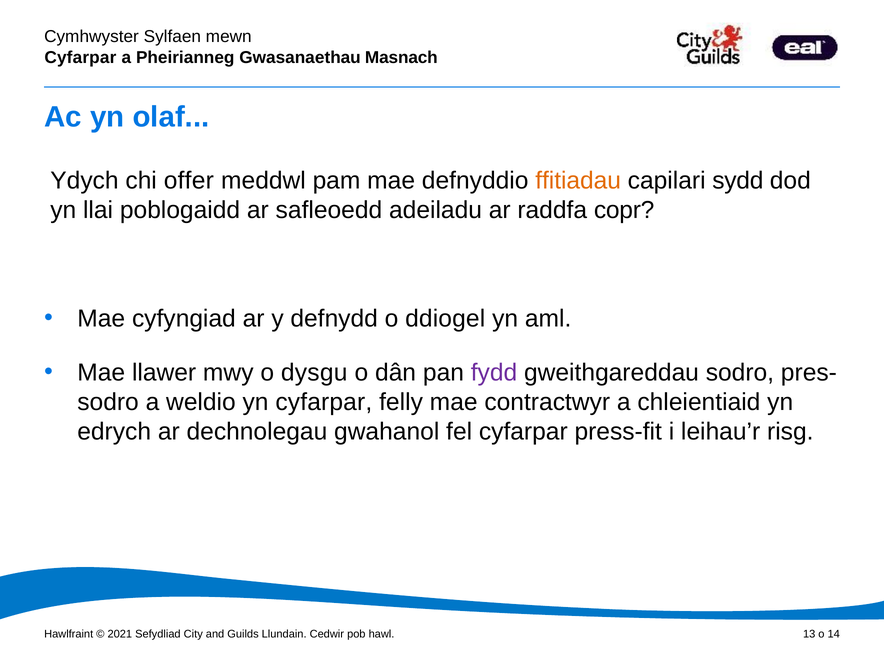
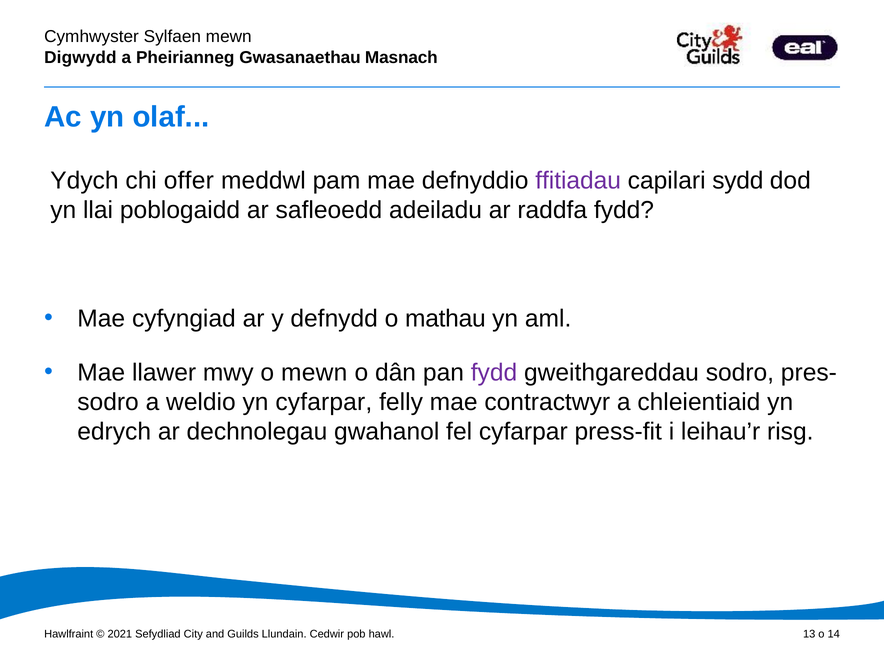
Cyfarpar at (80, 57): Cyfarpar -> Digwydd
ffitiadau colour: orange -> purple
raddfa copr: copr -> fydd
ddiogel: ddiogel -> mathau
o dysgu: dysgu -> mewn
